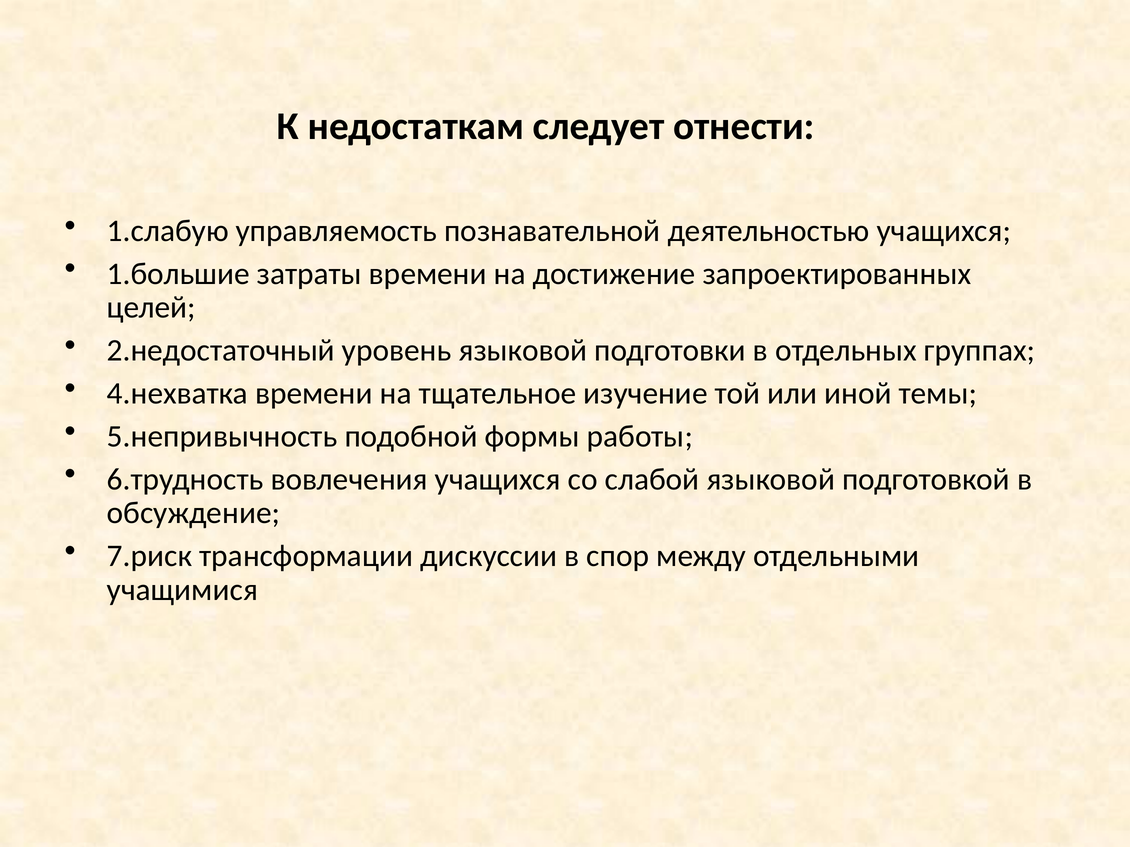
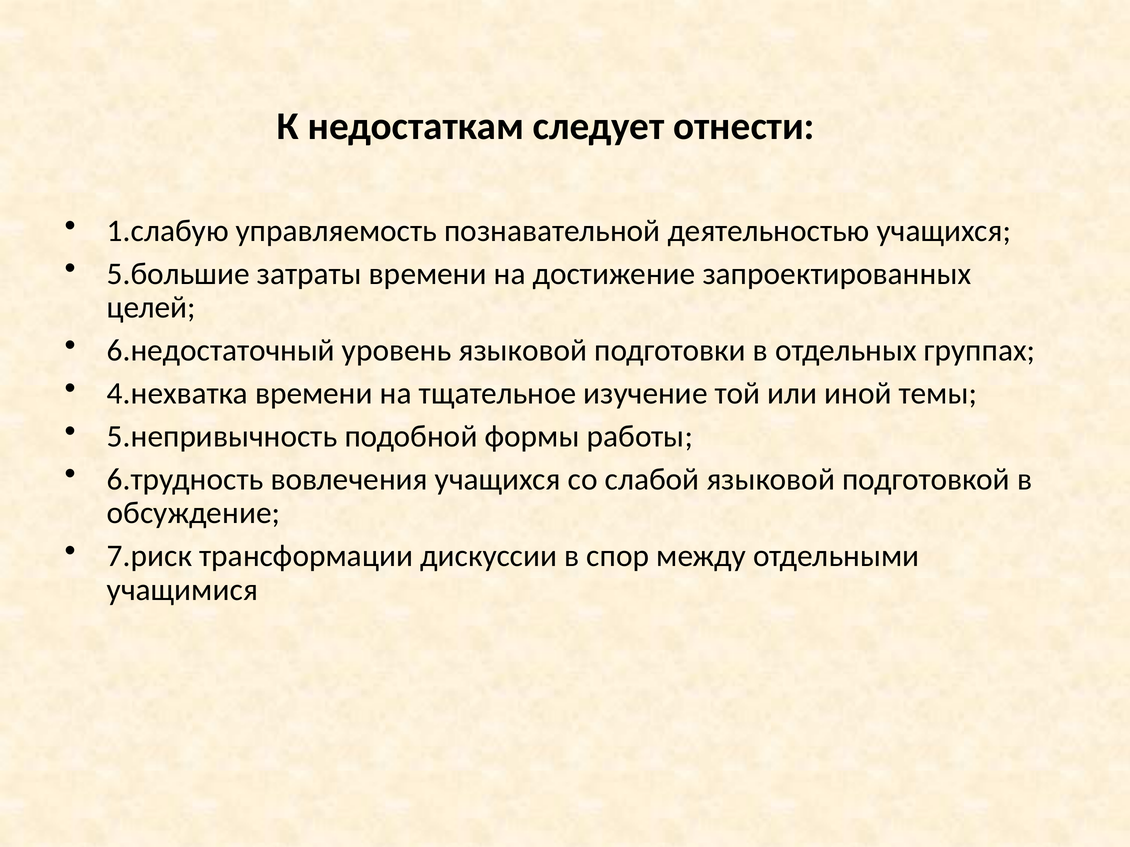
1.большие: 1.большие -> 5.большие
2.недостаточный: 2.недостаточный -> 6.недостаточный
